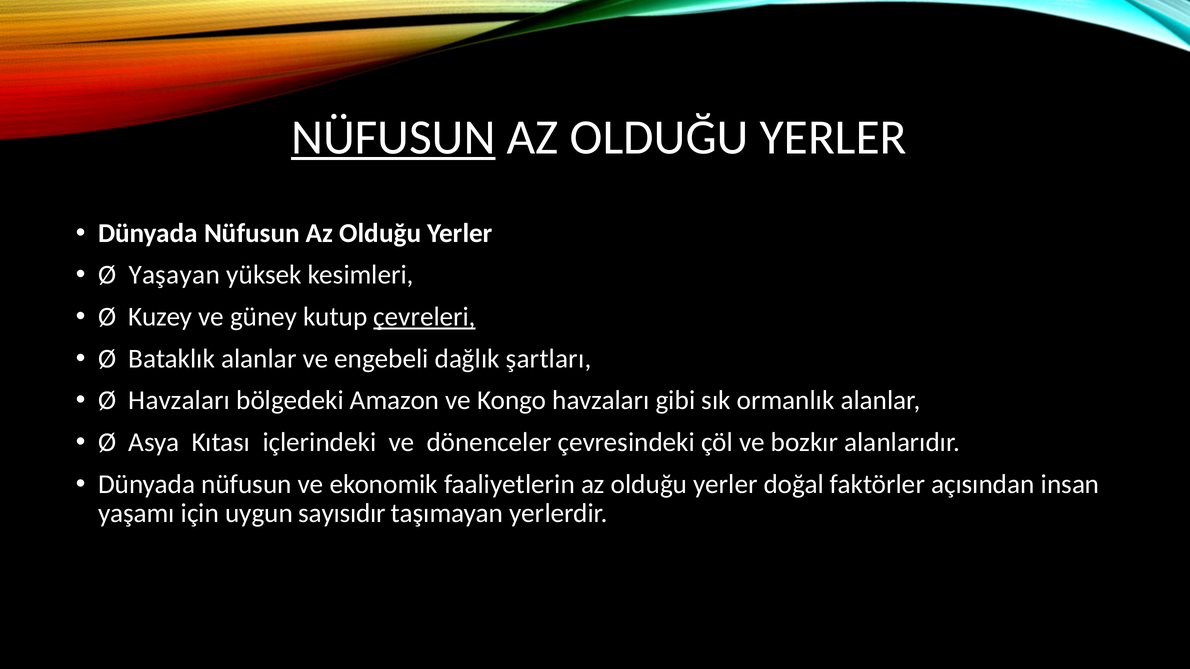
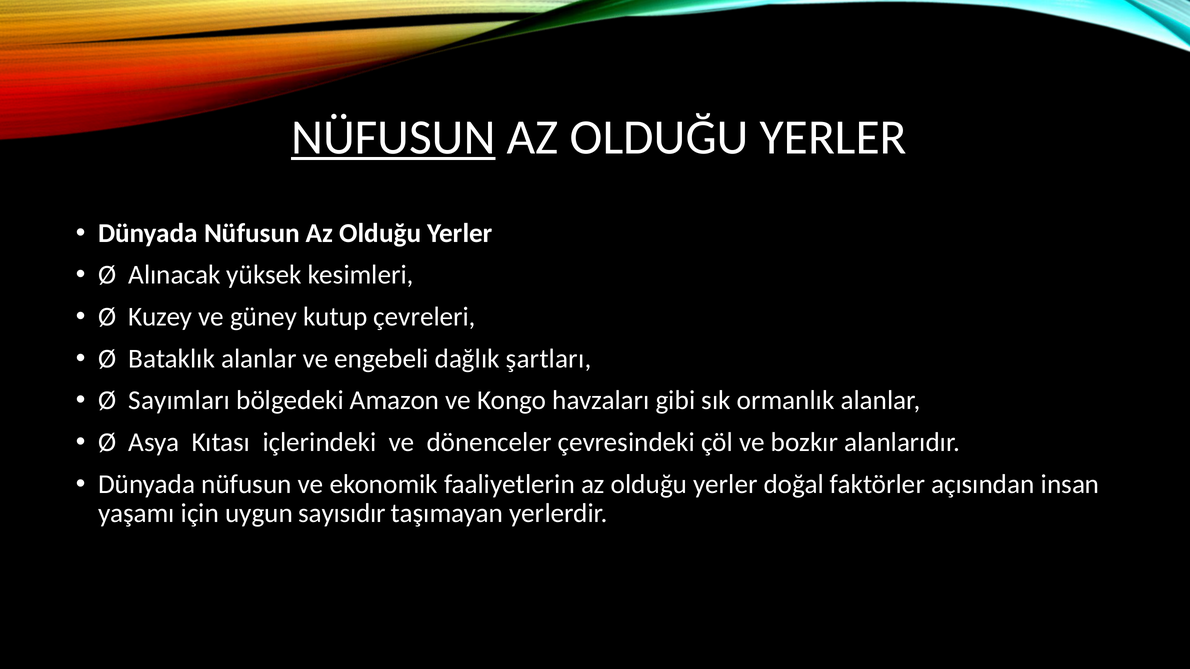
Yaşayan: Yaşayan -> Alınacak
çevreleri underline: present -> none
Ø Havzaları: Havzaları -> Sayımları
